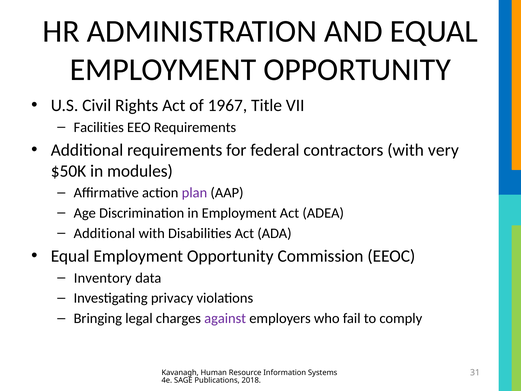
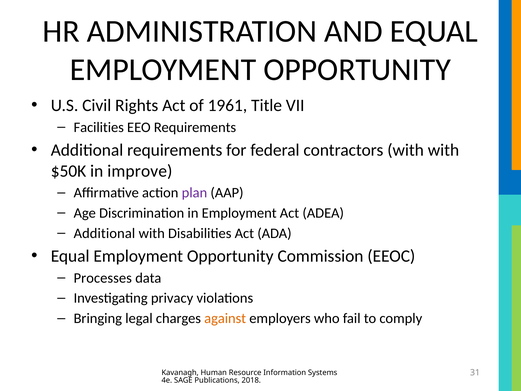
1967: 1967 -> 1961
with very: very -> with
modules: modules -> improve
Inventory: Inventory -> Processes
against colour: purple -> orange
